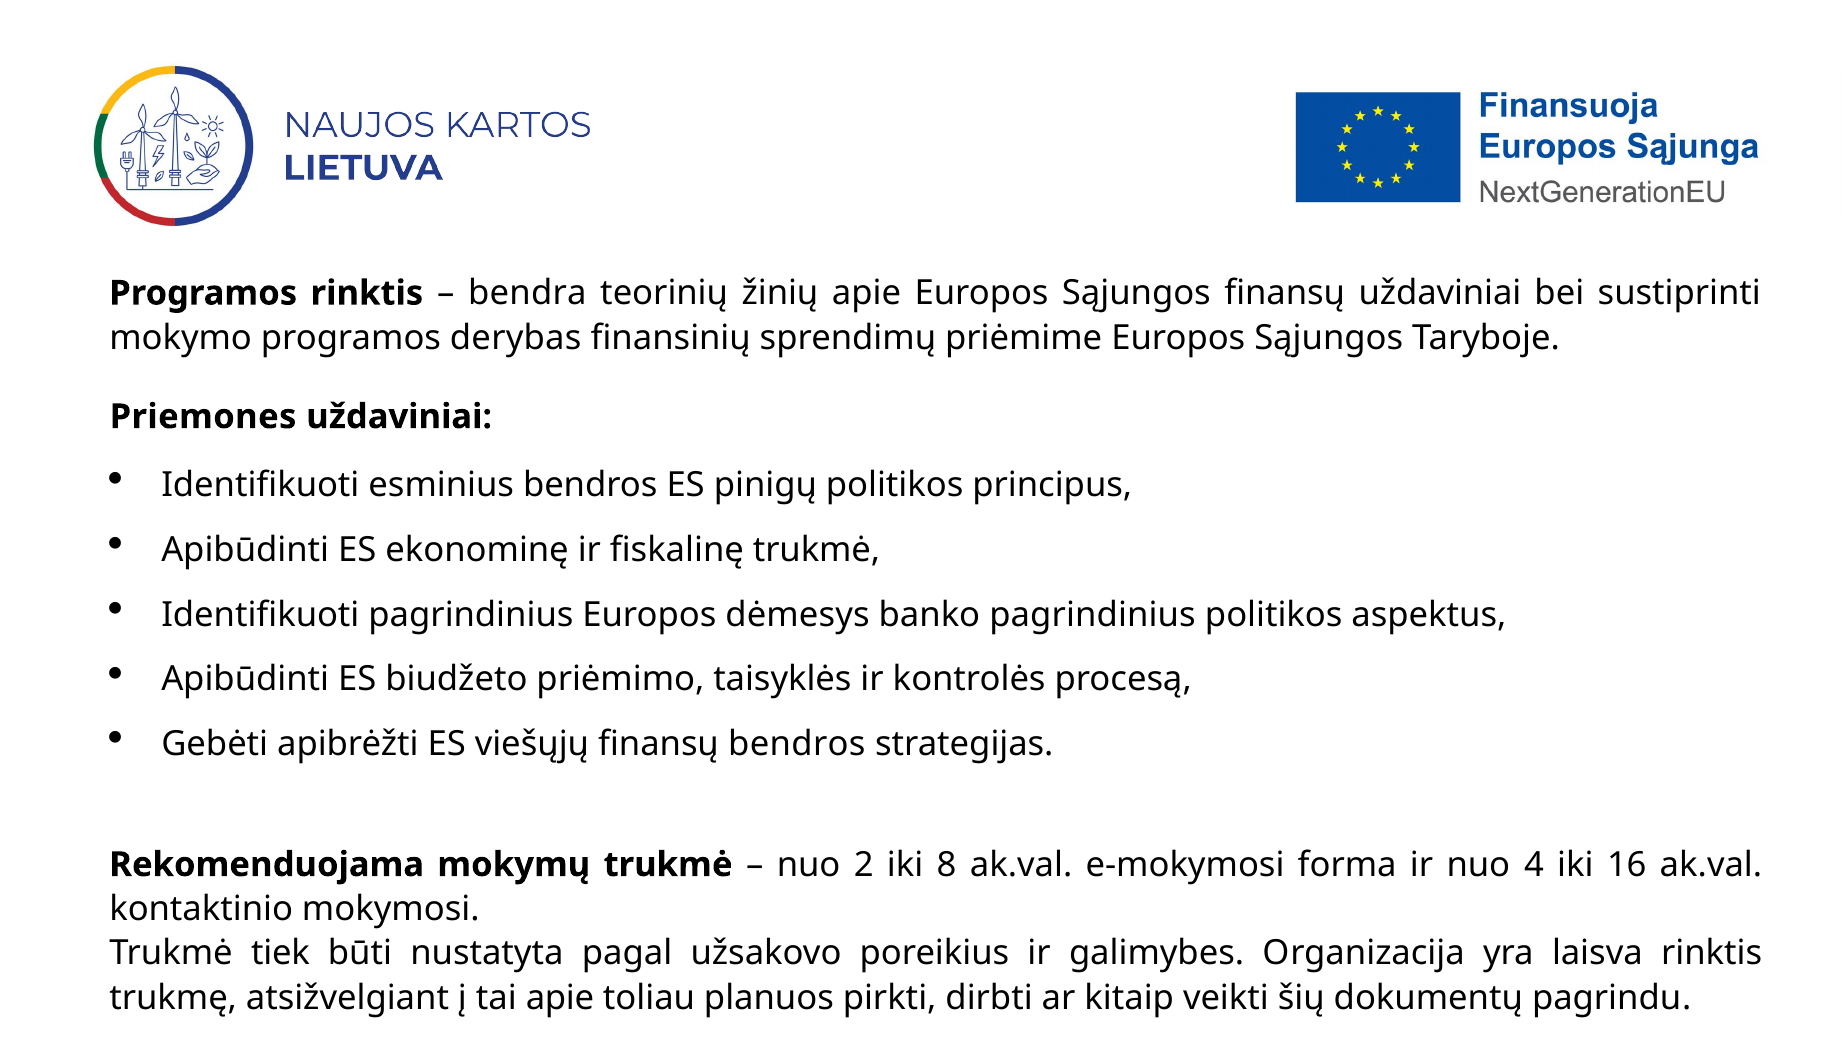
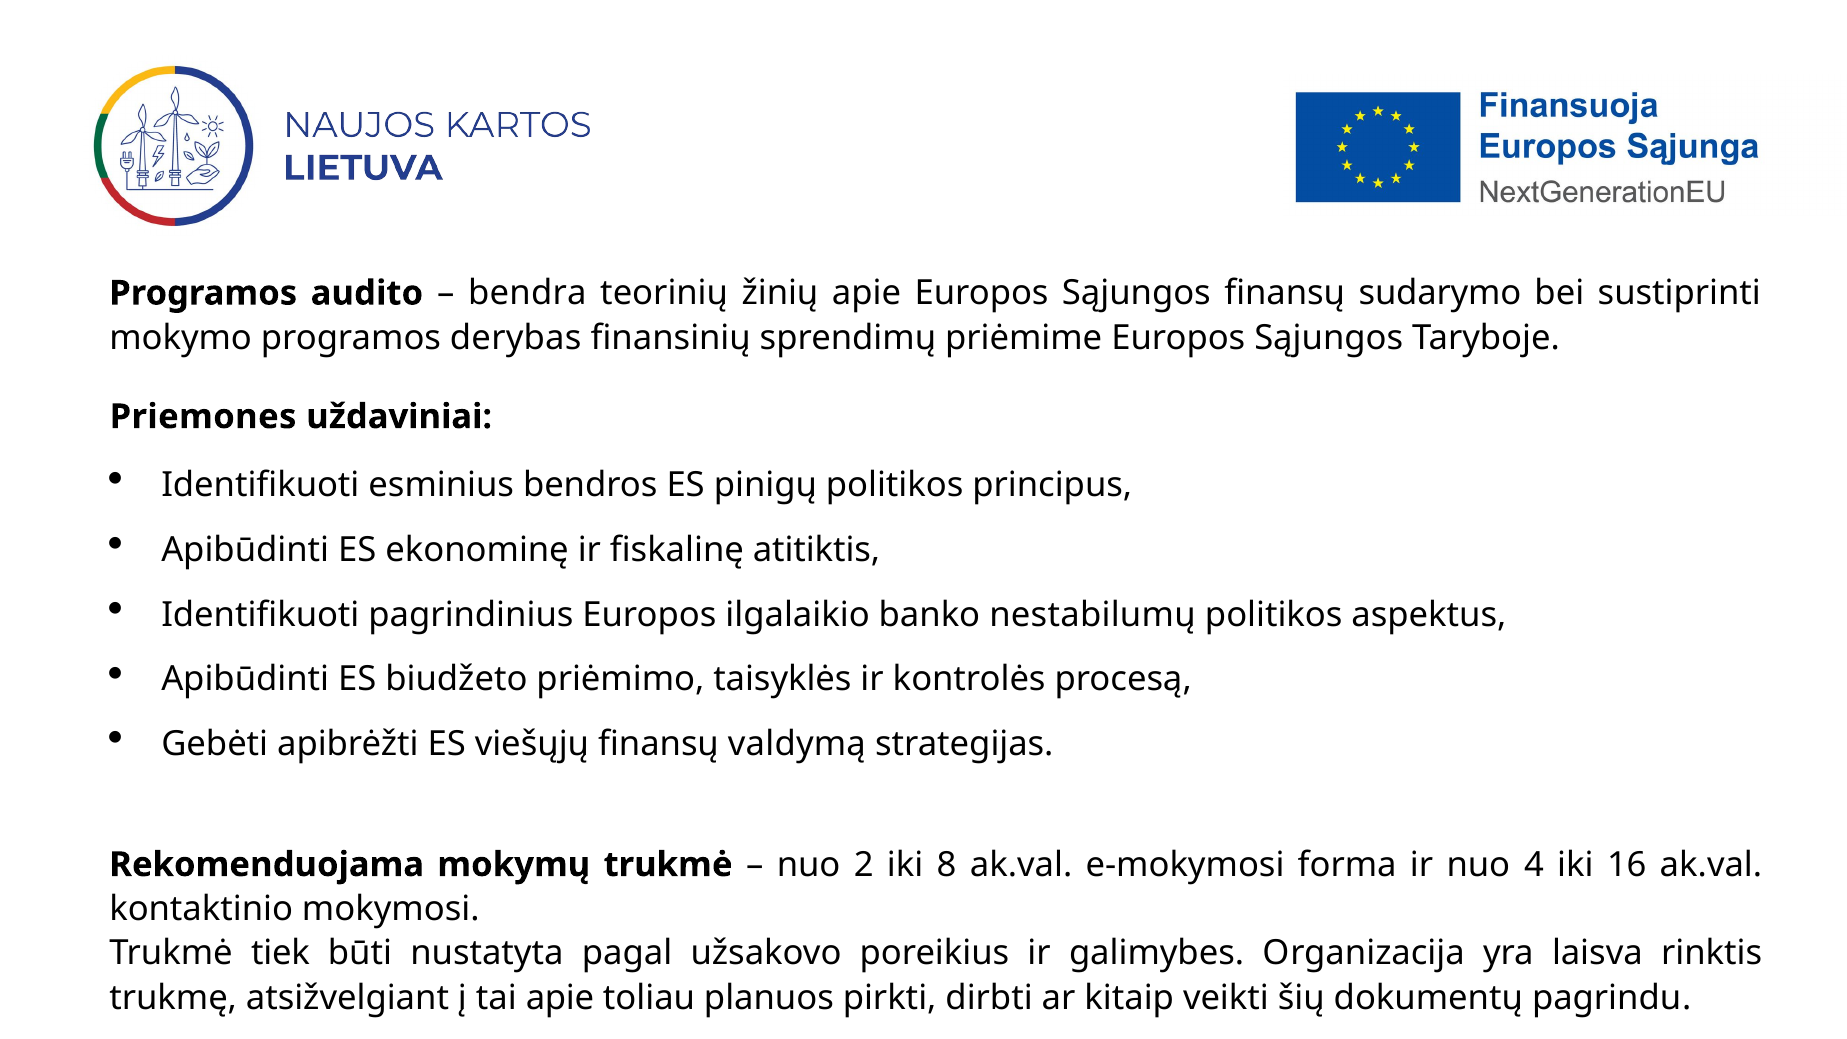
Programos rinktis: rinktis -> audito
finansų uždaviniai: uždaviniai -> sudarymo
fiskalinę trukmė: trukmė -> atitiktis
dėmesys: dėmesys -> ilgalaikio
banko pagrindinius: pagrindinius -> nestabilumų
finansų bendros: bendros -> valdymą
